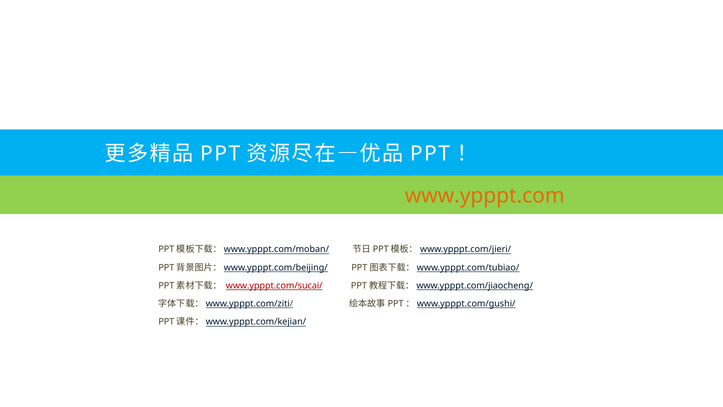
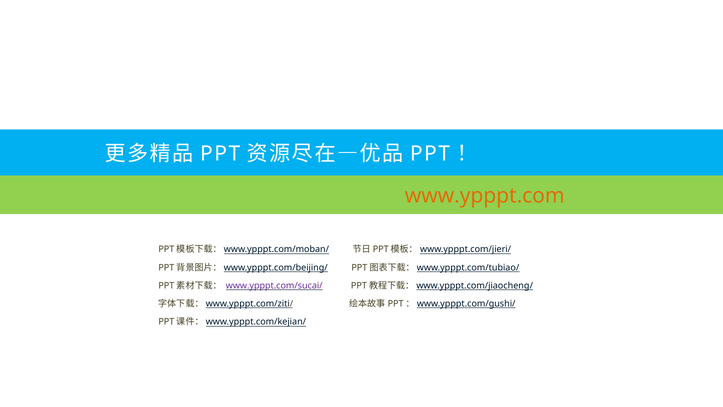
www.ypppt.com/sucai/ colour: red -> purple
